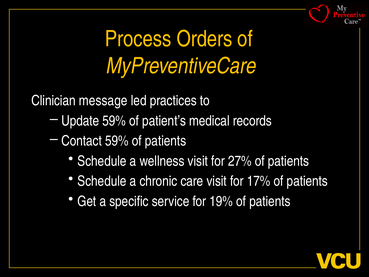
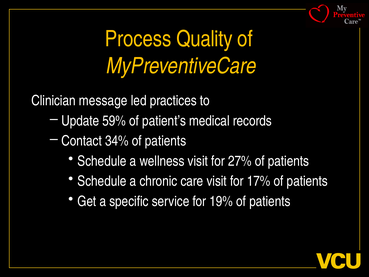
Orders: Orders -> Quality
Contact 59%: 59% -> 34%
